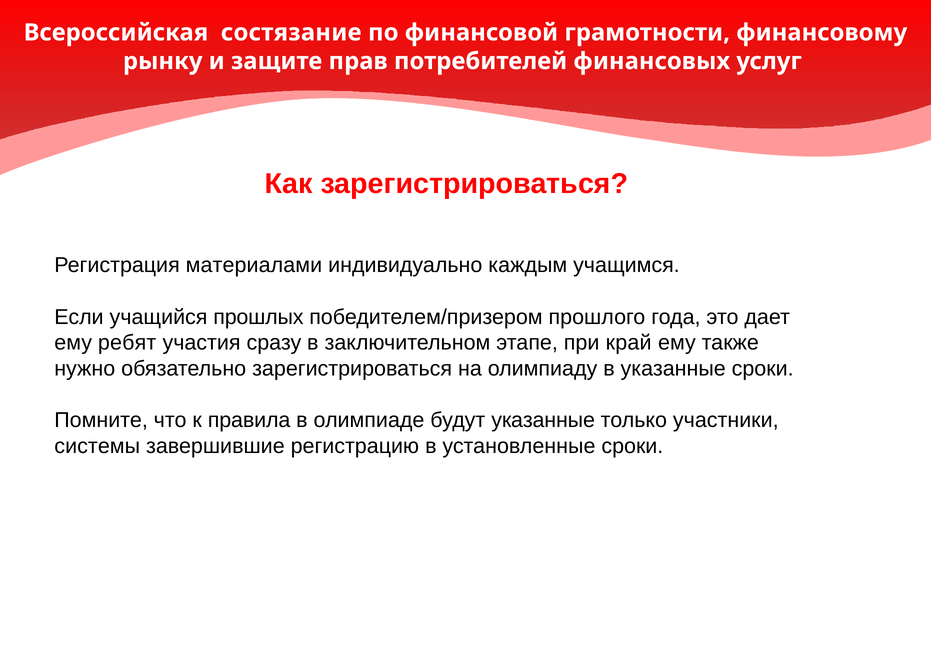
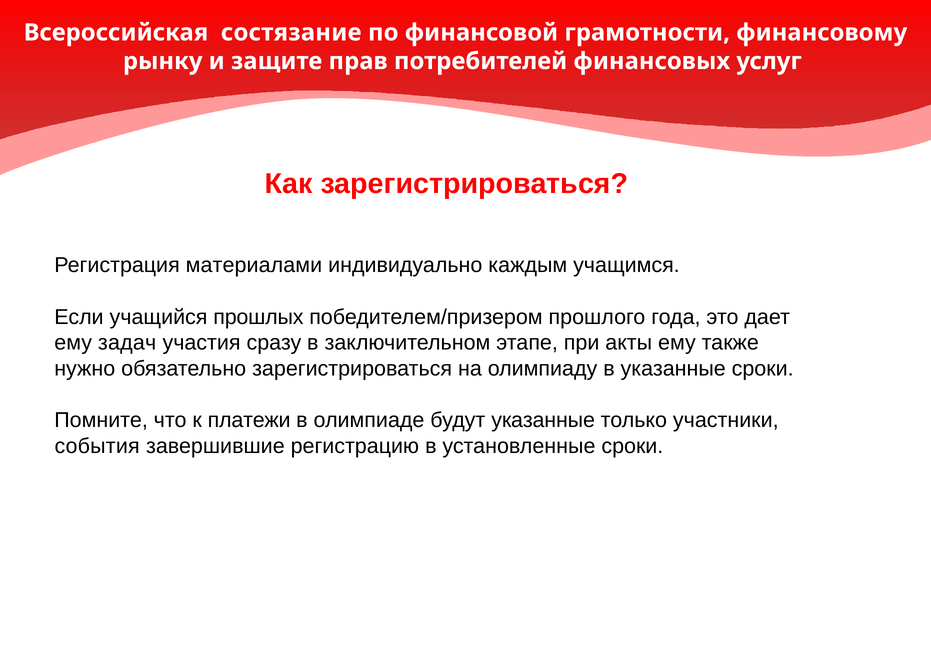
ребят: ребят -> задач
край: край -> акты
правила: правила -> платежи
системы: системы -> события
